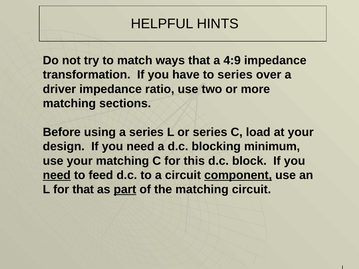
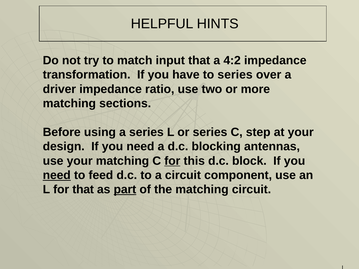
ways: ways -> input
4:9: 4:9 -> 4:2
load: load -> step
minimum: minimum -> antennas
for at (172, 161) underline: none -> present
component underline: present -> none
